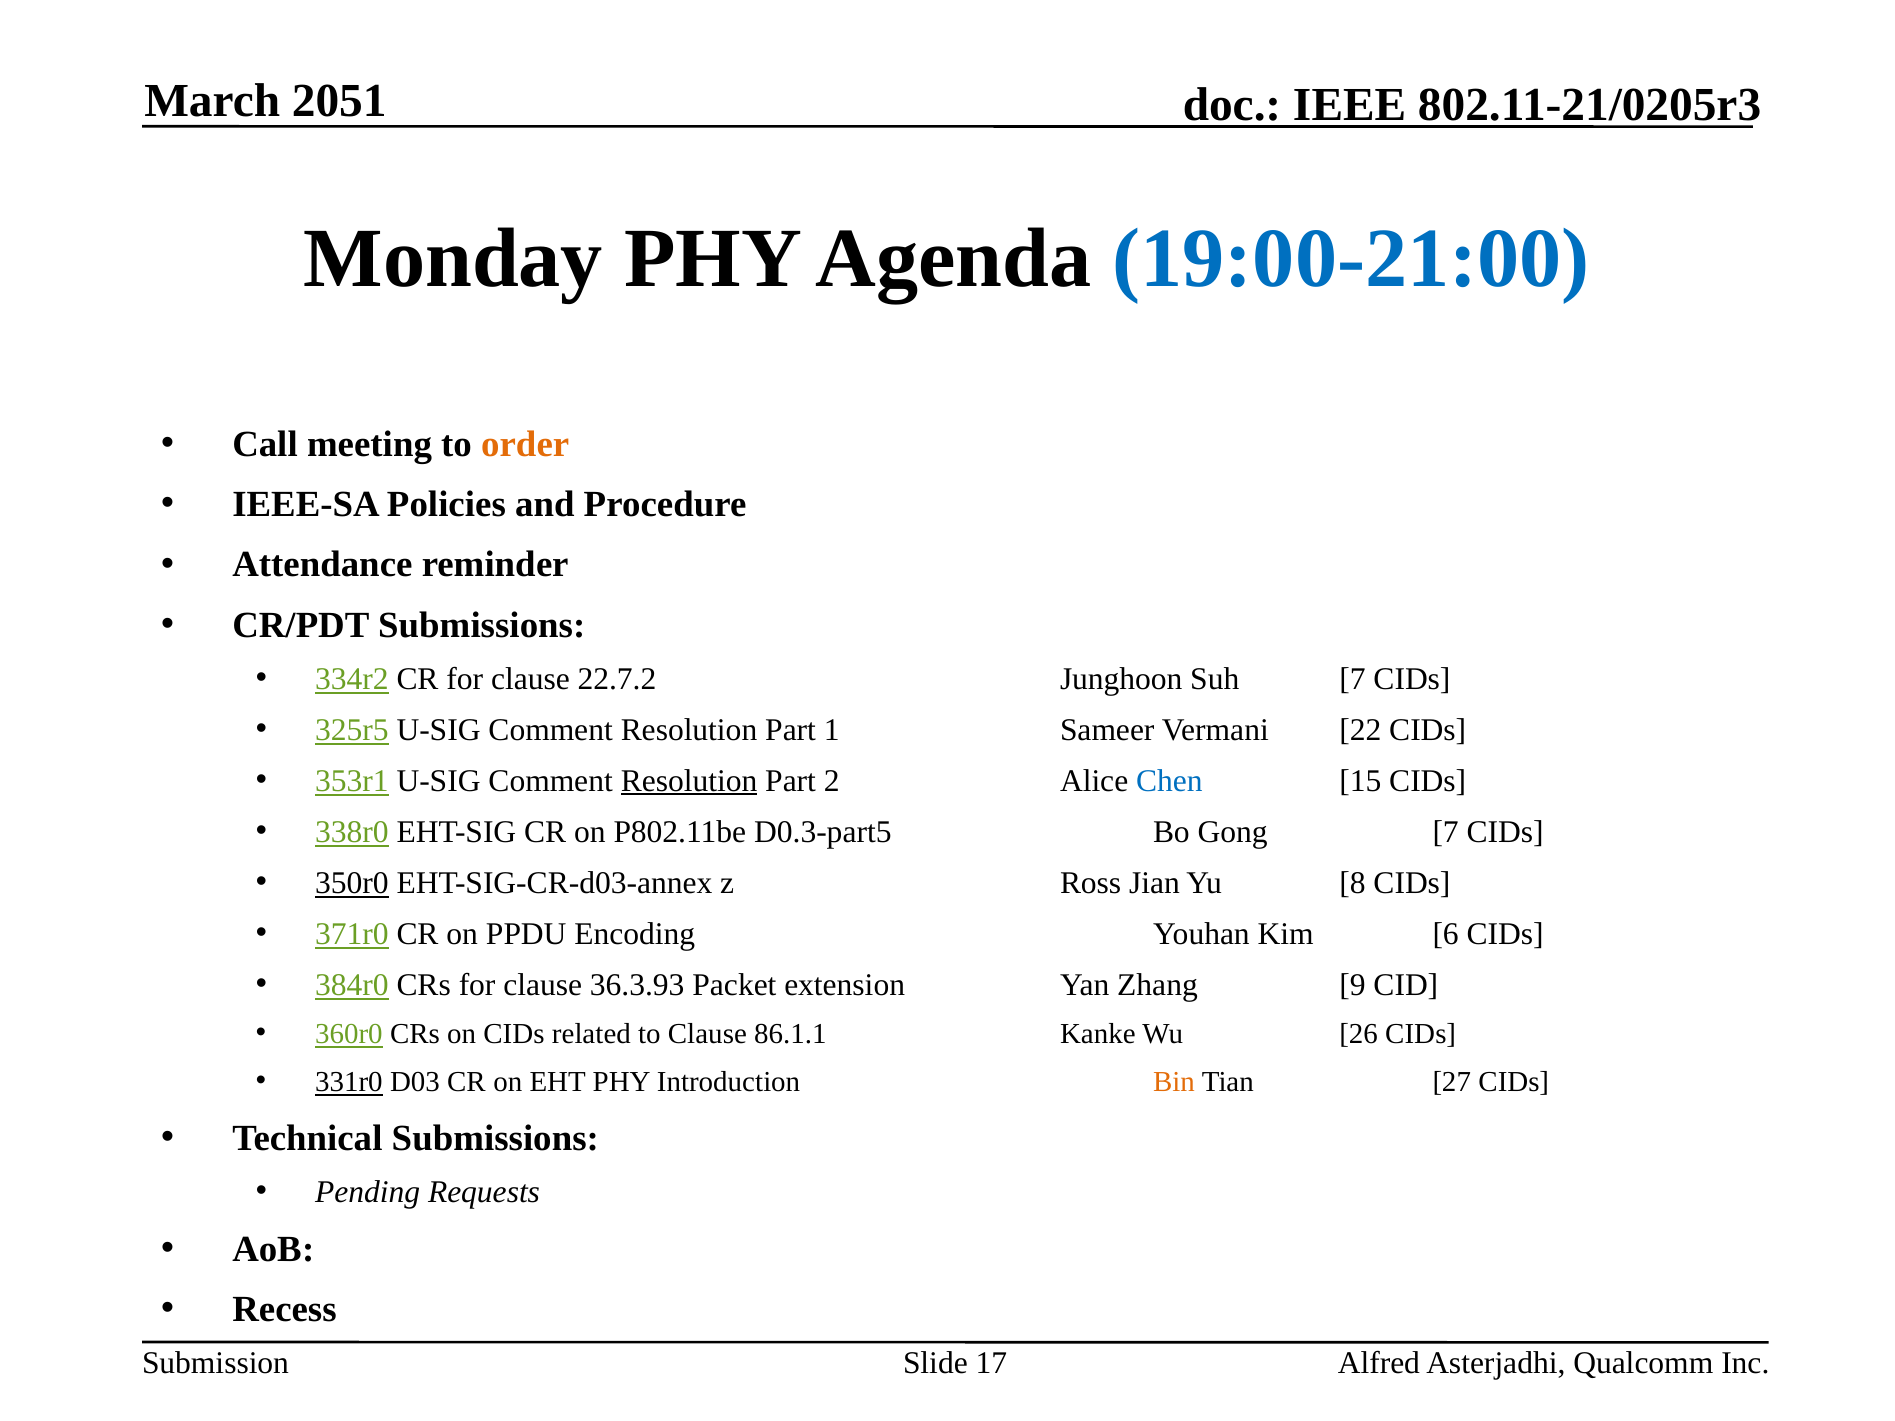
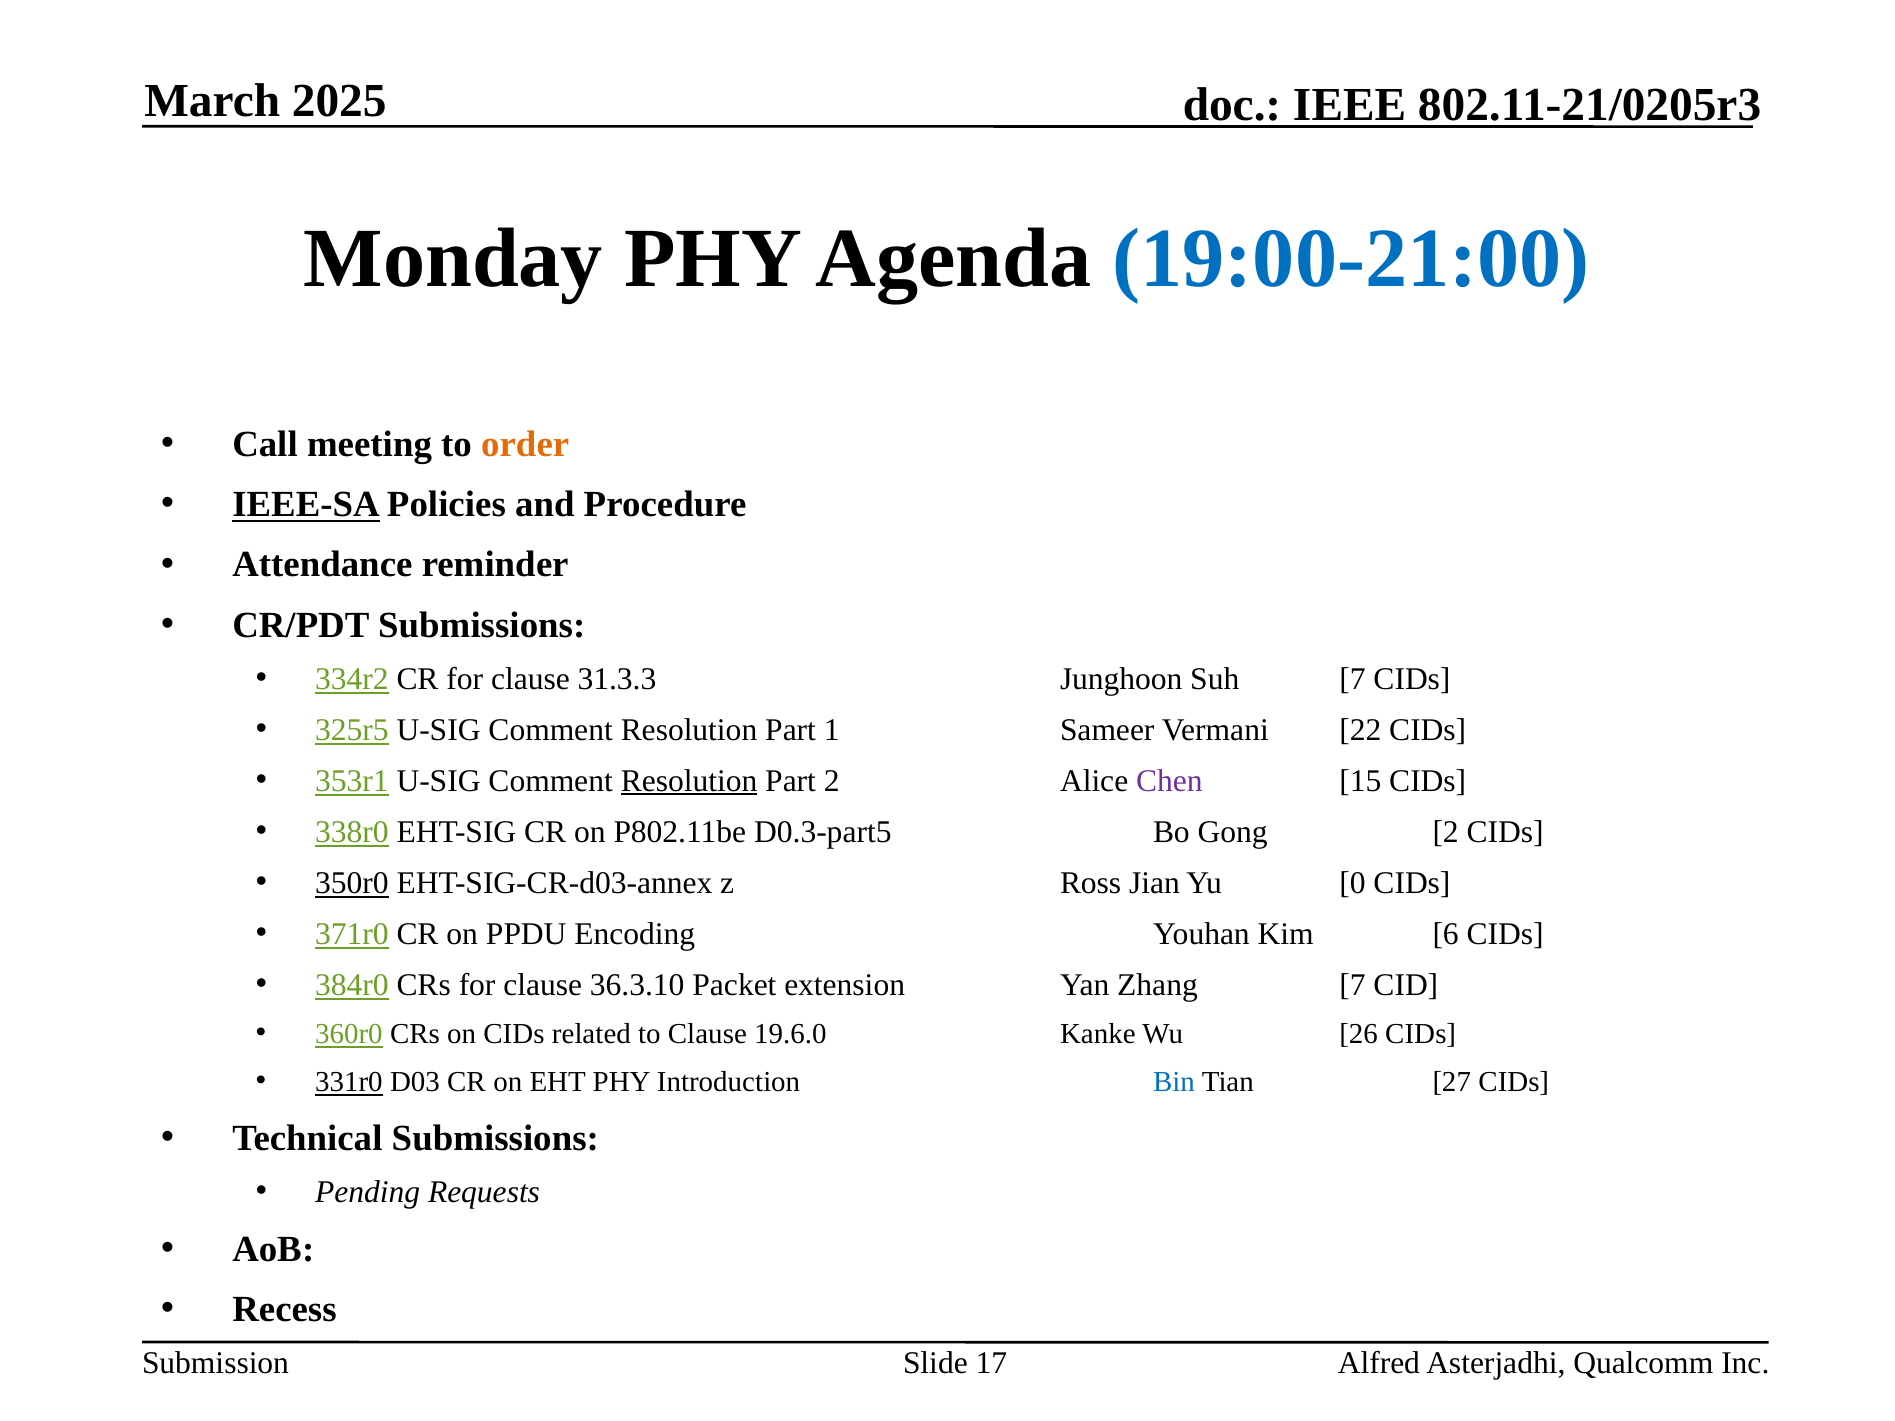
2051: 2051 -> 2025
IEEE-SA underline: none -> present
22.7.2: 22.7.2 -> 31.3.3
Chen colour: blue -> purple
Gong 7: 7 -> 2
8: 8 -> 0
36.3.93: 36.3.93 -> 36.3.10
Zhang 9: 9 -> 7
86.1.1: 86.1.1 -> 19.6.0
Bin colour: orange -> blue
